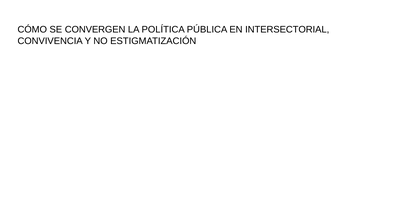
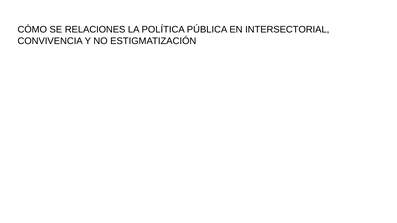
CONVERGEN: CONVERGEN -> RELACIONES
